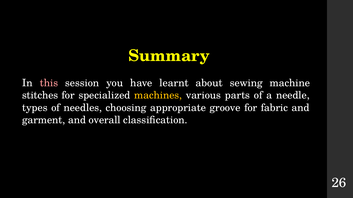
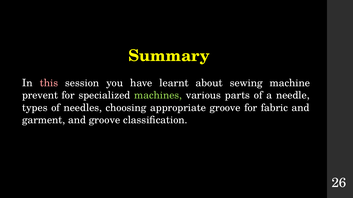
stitches: stitches -> prevent
machines colour: yellow -> light green
and overall: overall -> groove
